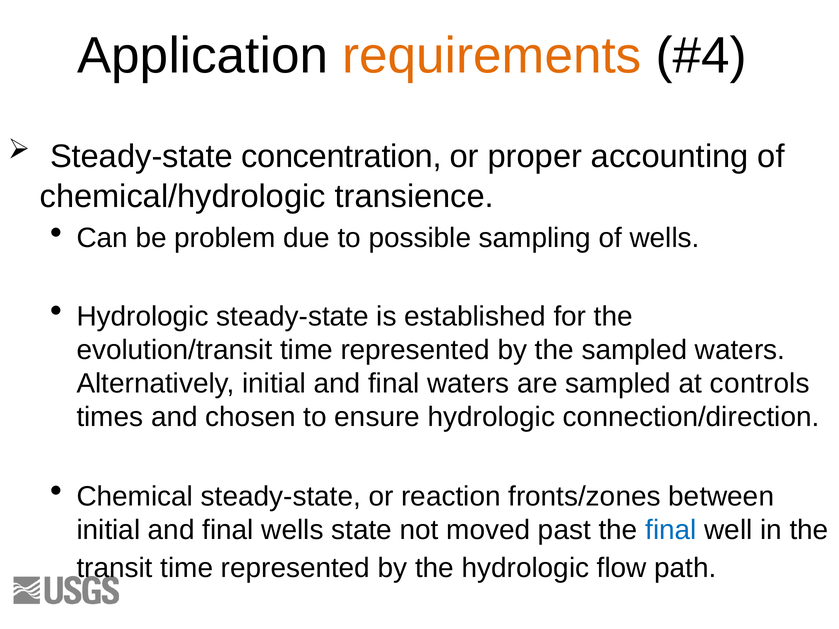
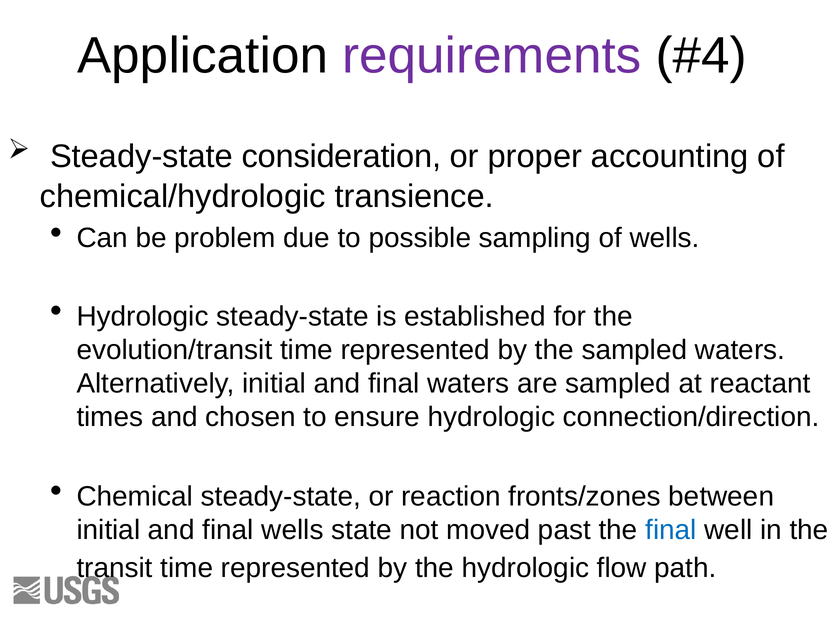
requirements colour: orange -> purple
concentration: concentration -> consideration
controls: controls -> reactant
